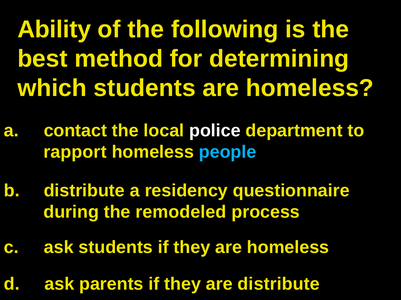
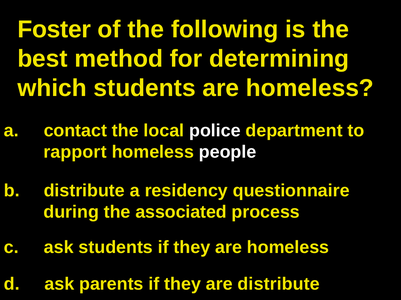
Ability: Ability -> Foster
people colour: light blue -> white
remodeled: remodeled -> associated
